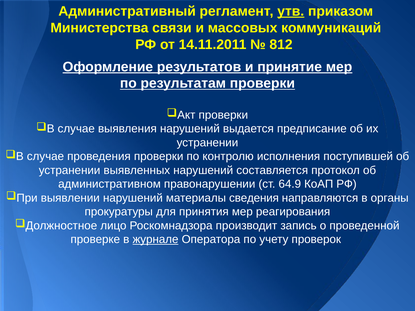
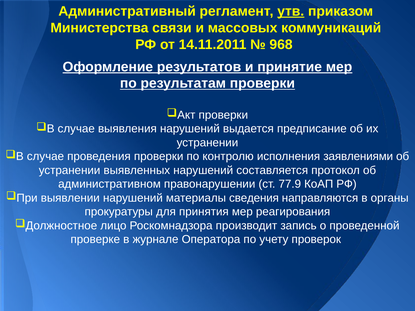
812: 812 -> 968
поступившей: поступившей -> заявлениями
64.9: 64.9 -> 77.9
журнале underline: present -> none
